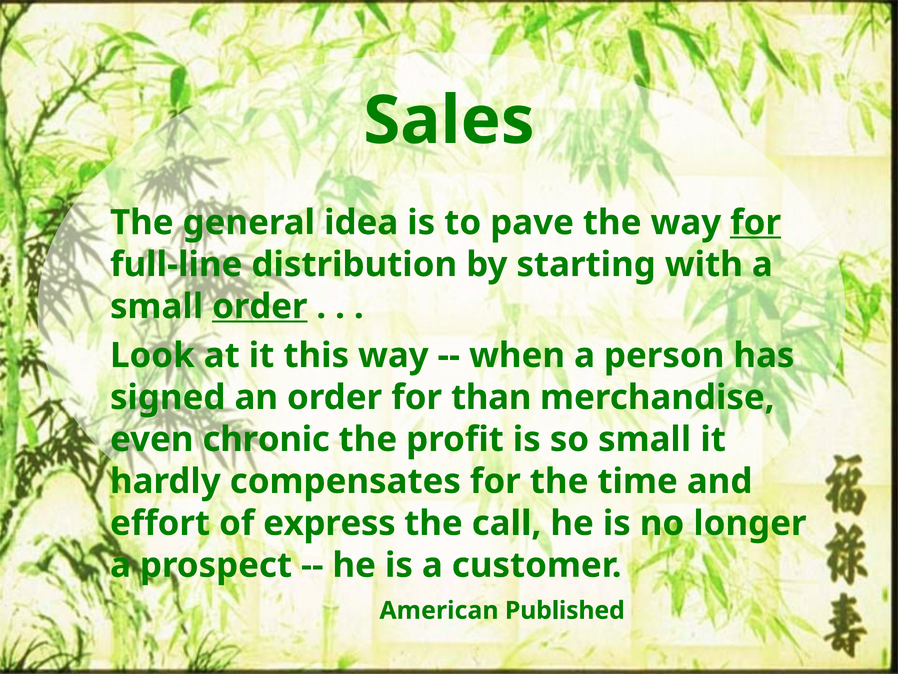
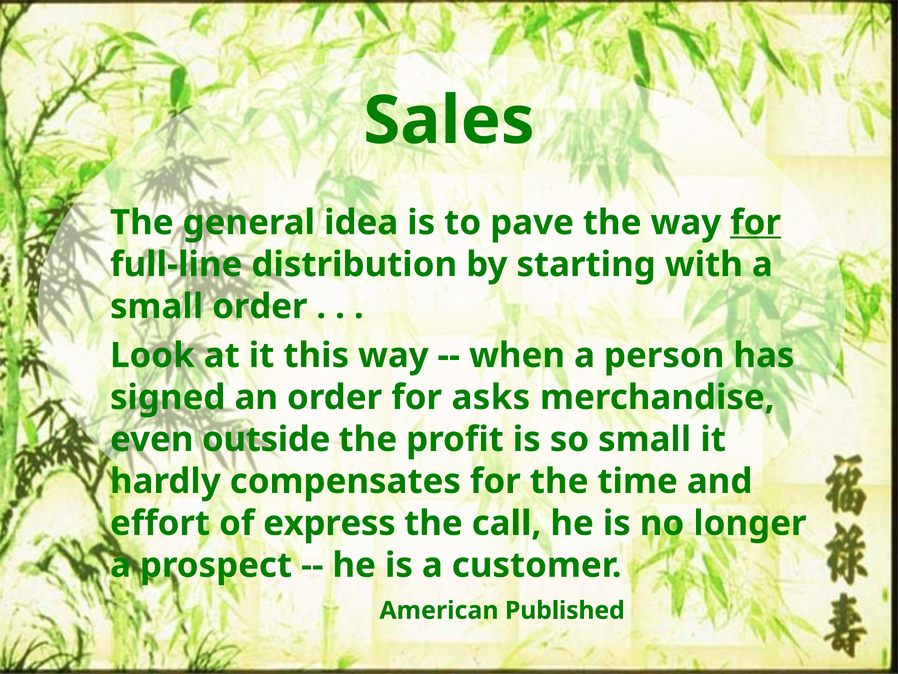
order at (260, 306) underline: present -> none
than: than -> asks
chronic: chronic -> outside
